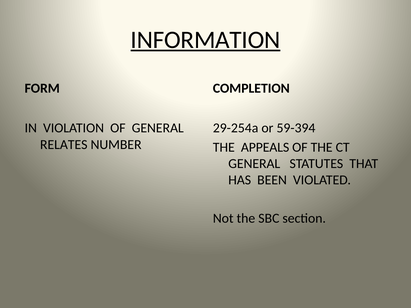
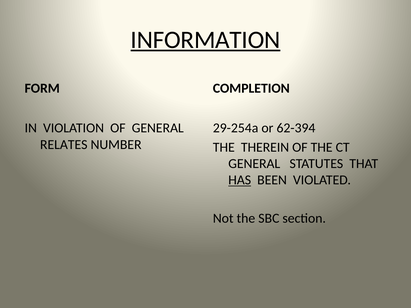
59-394: 59-394 -> 62-394
APPEALS: APPEALS -> THEREIN
HAS underline: none -> present
